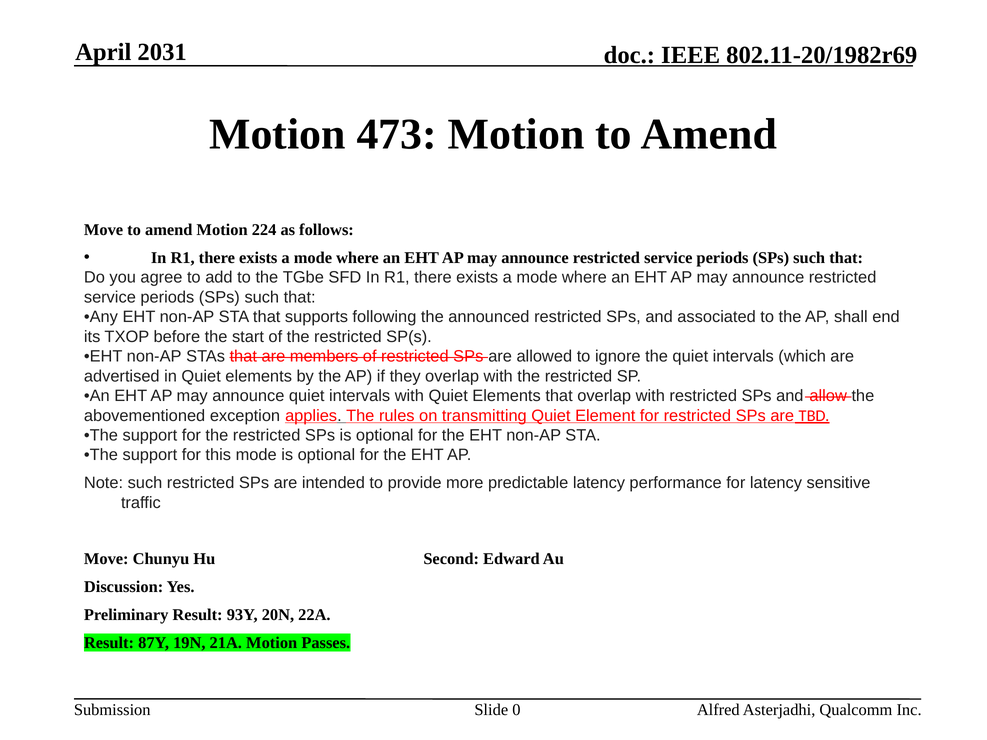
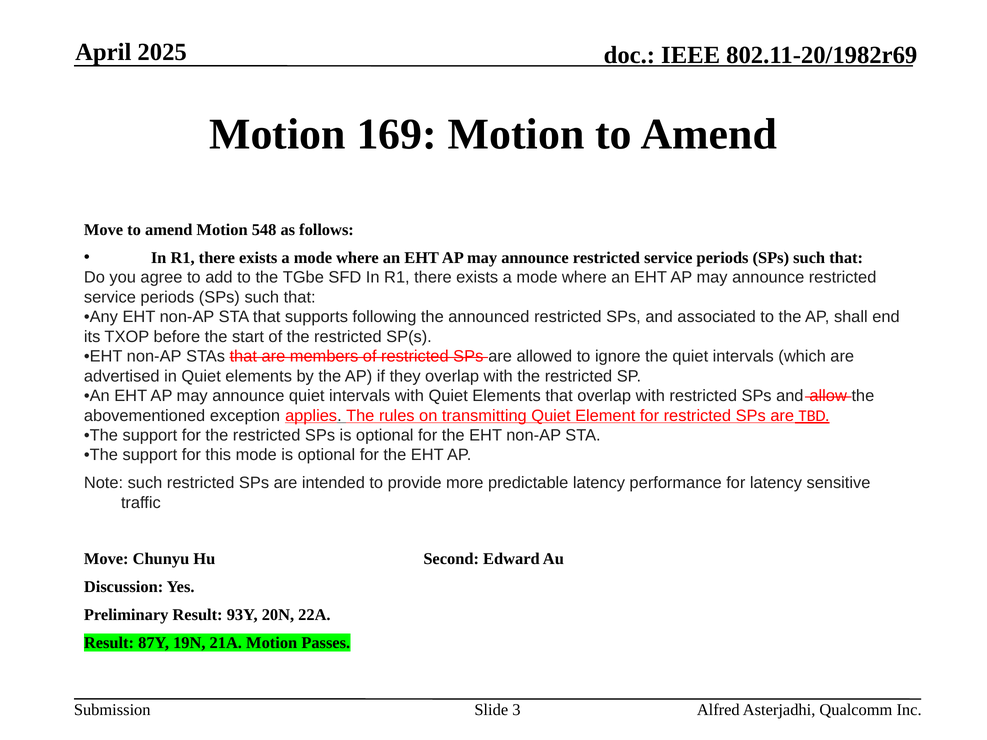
2031: 2031 -> 2025
473: 473 -> 169
224: 224 -> 548
0: 0 -> 3
